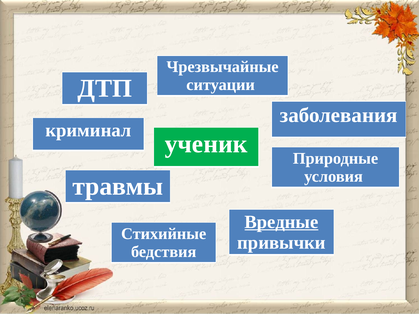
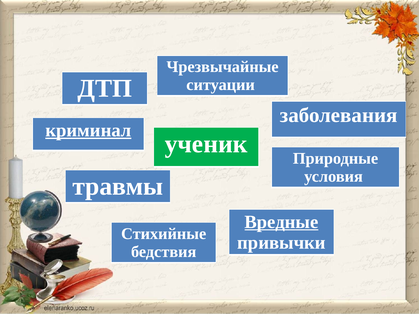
криминал underline: none -> present
